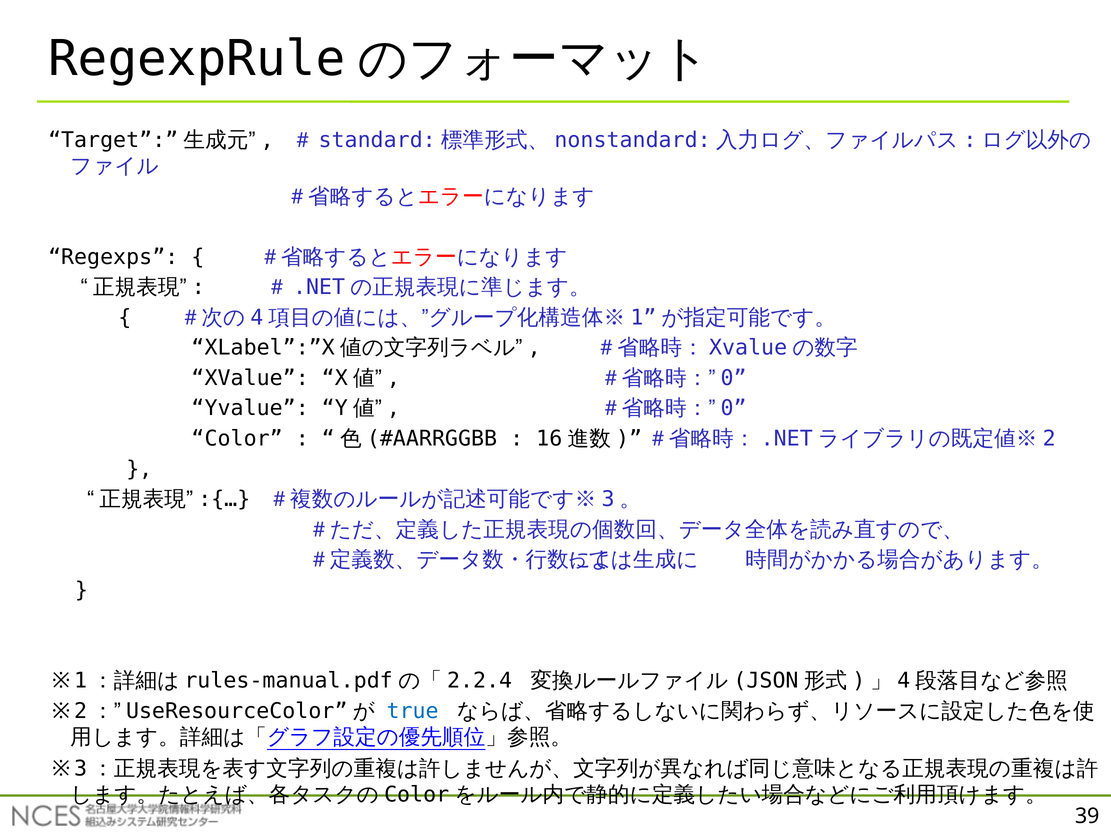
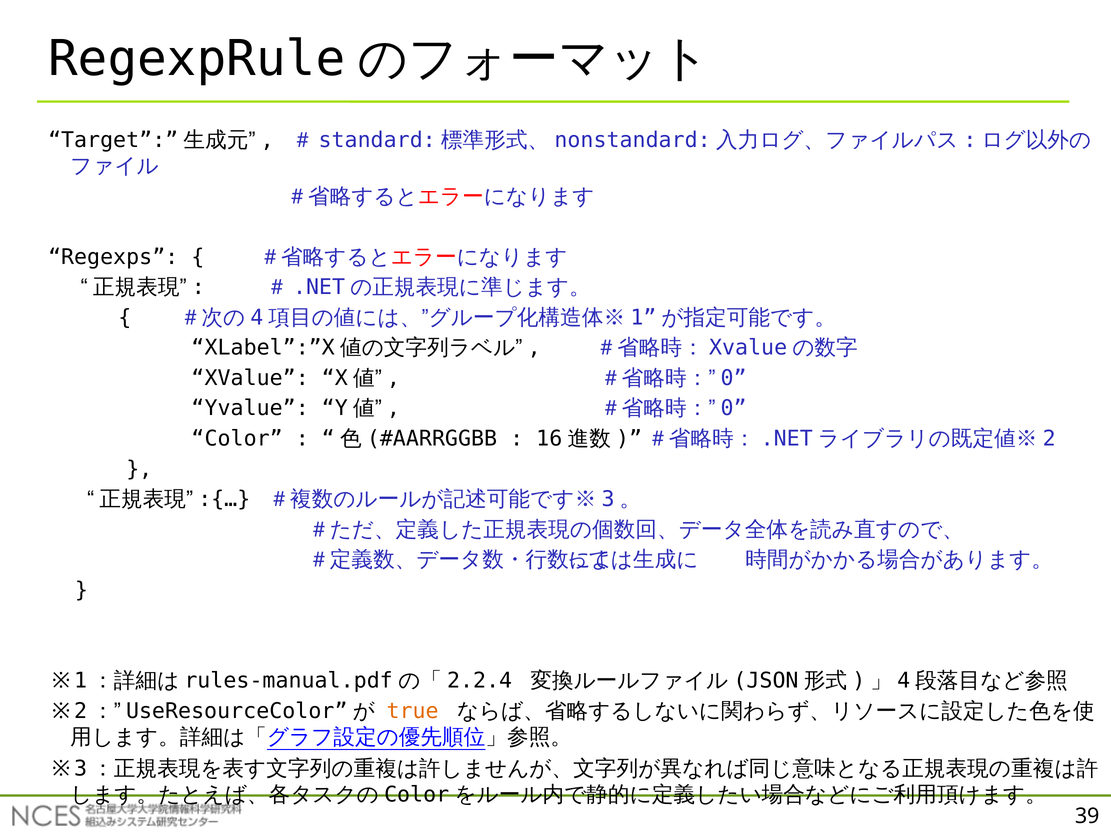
true colour: blue -> orange
